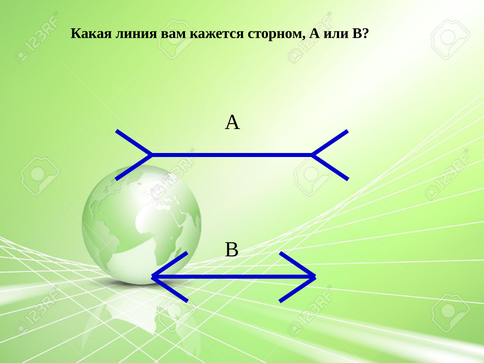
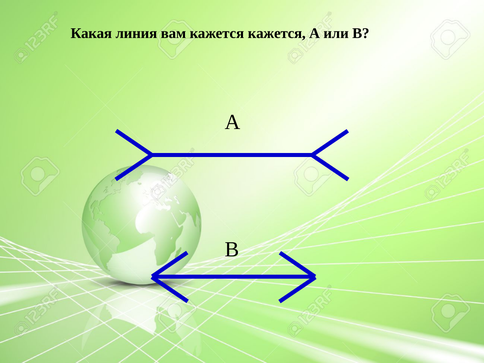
кажется сторном: сторном -> кажется
